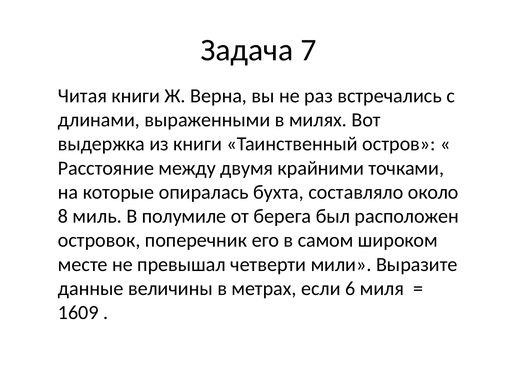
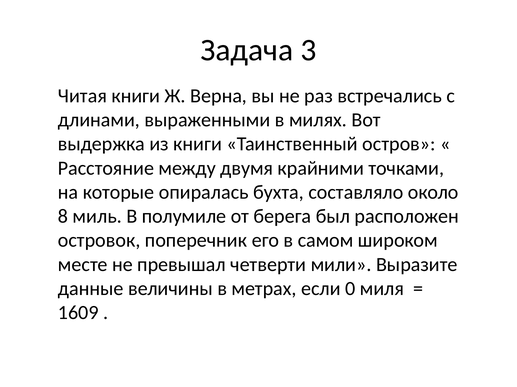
7: 7 -> 3
6: 6 -> 0
